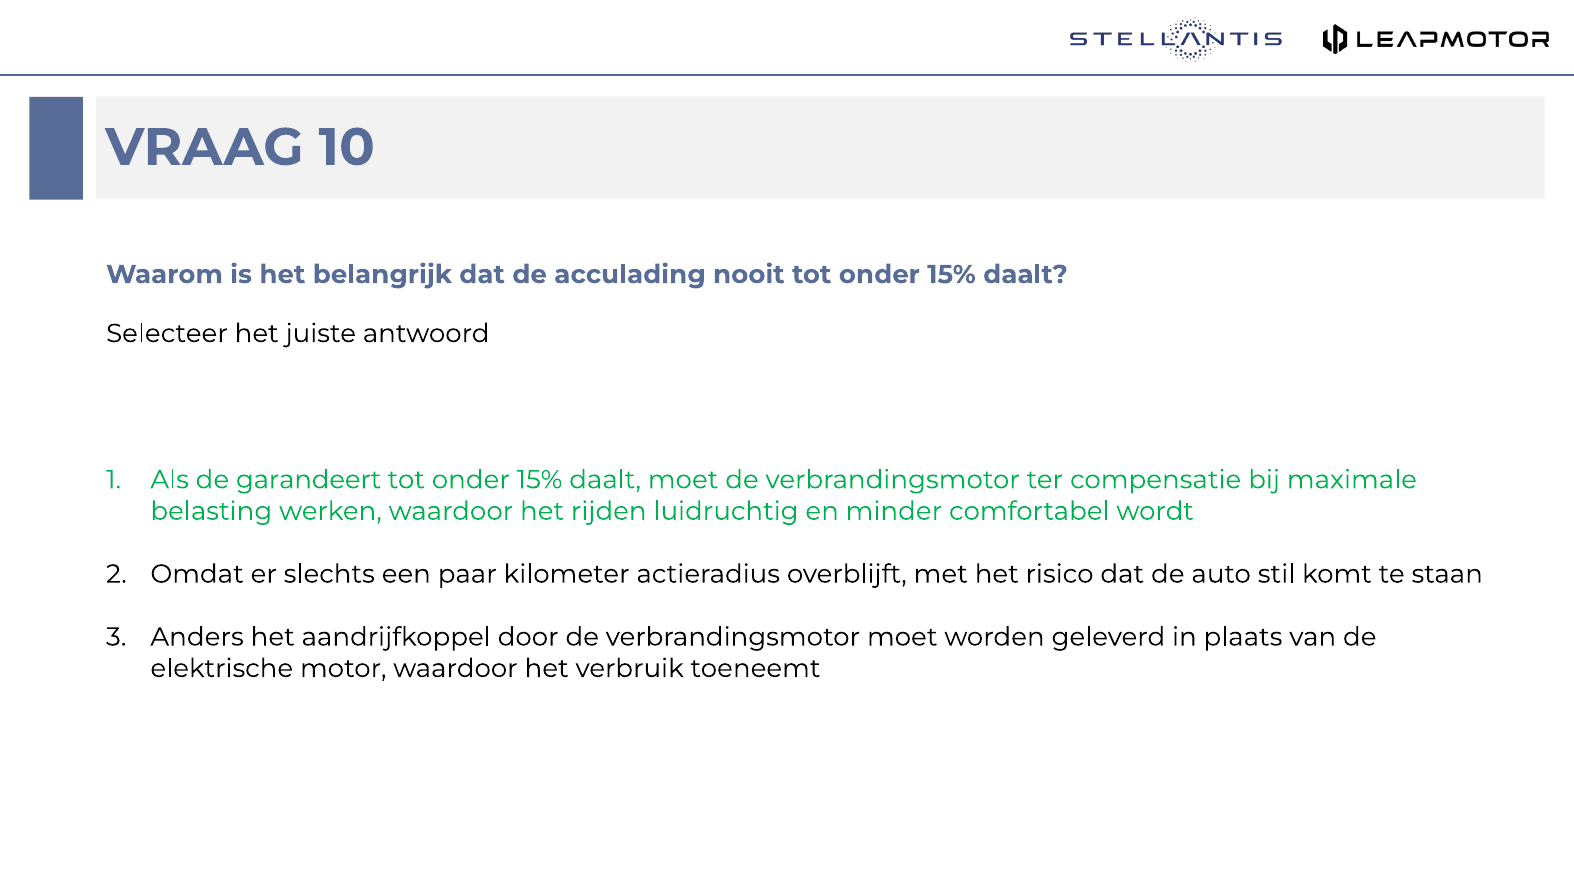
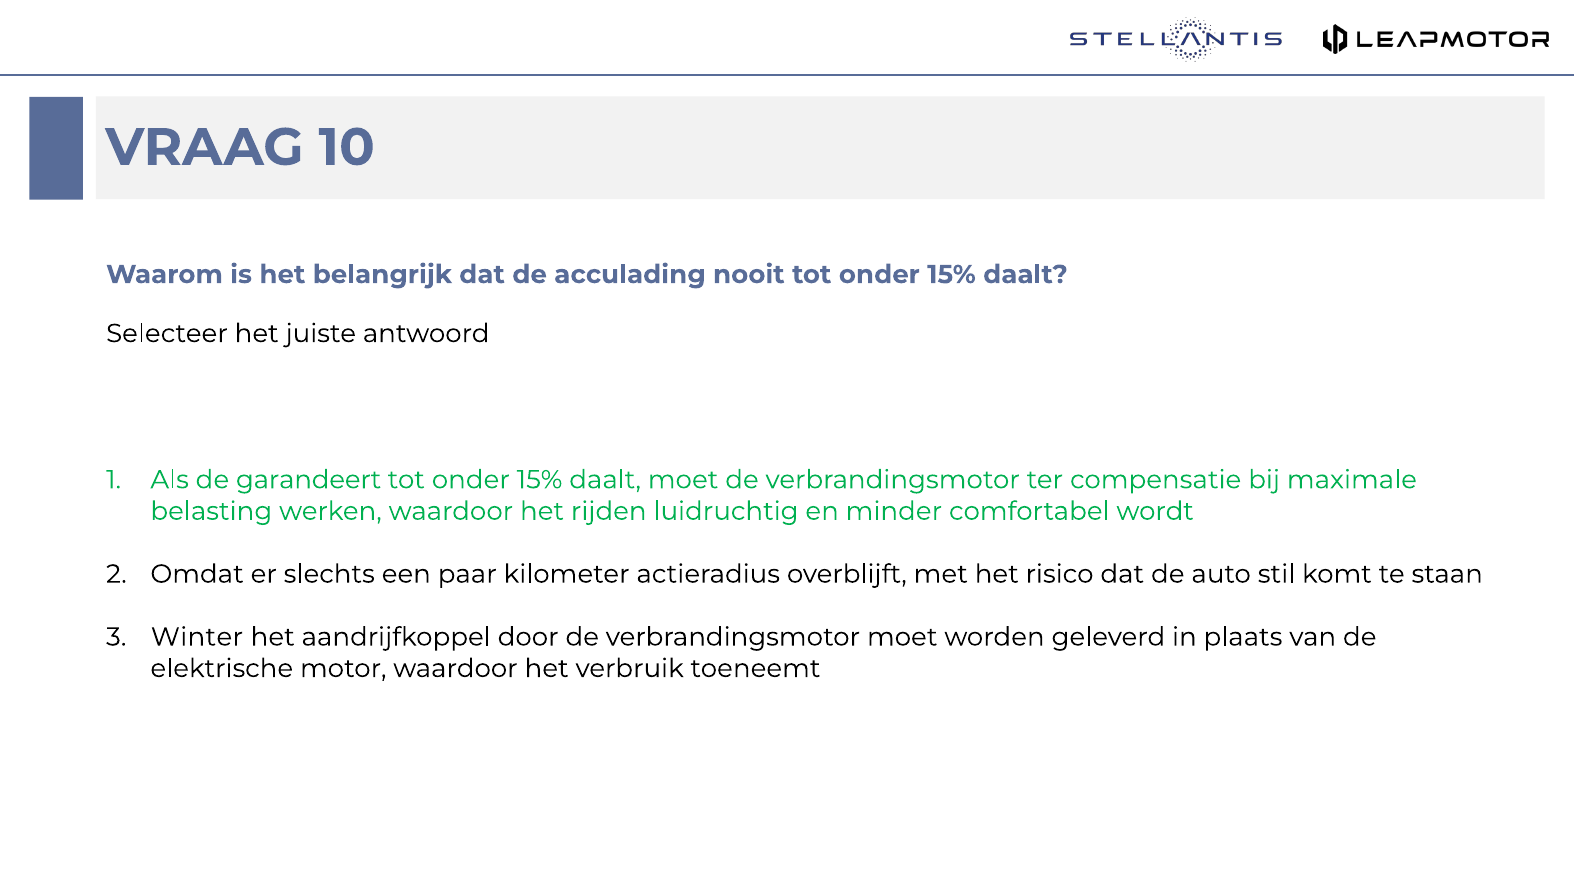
Anders: Anders -> Winter
